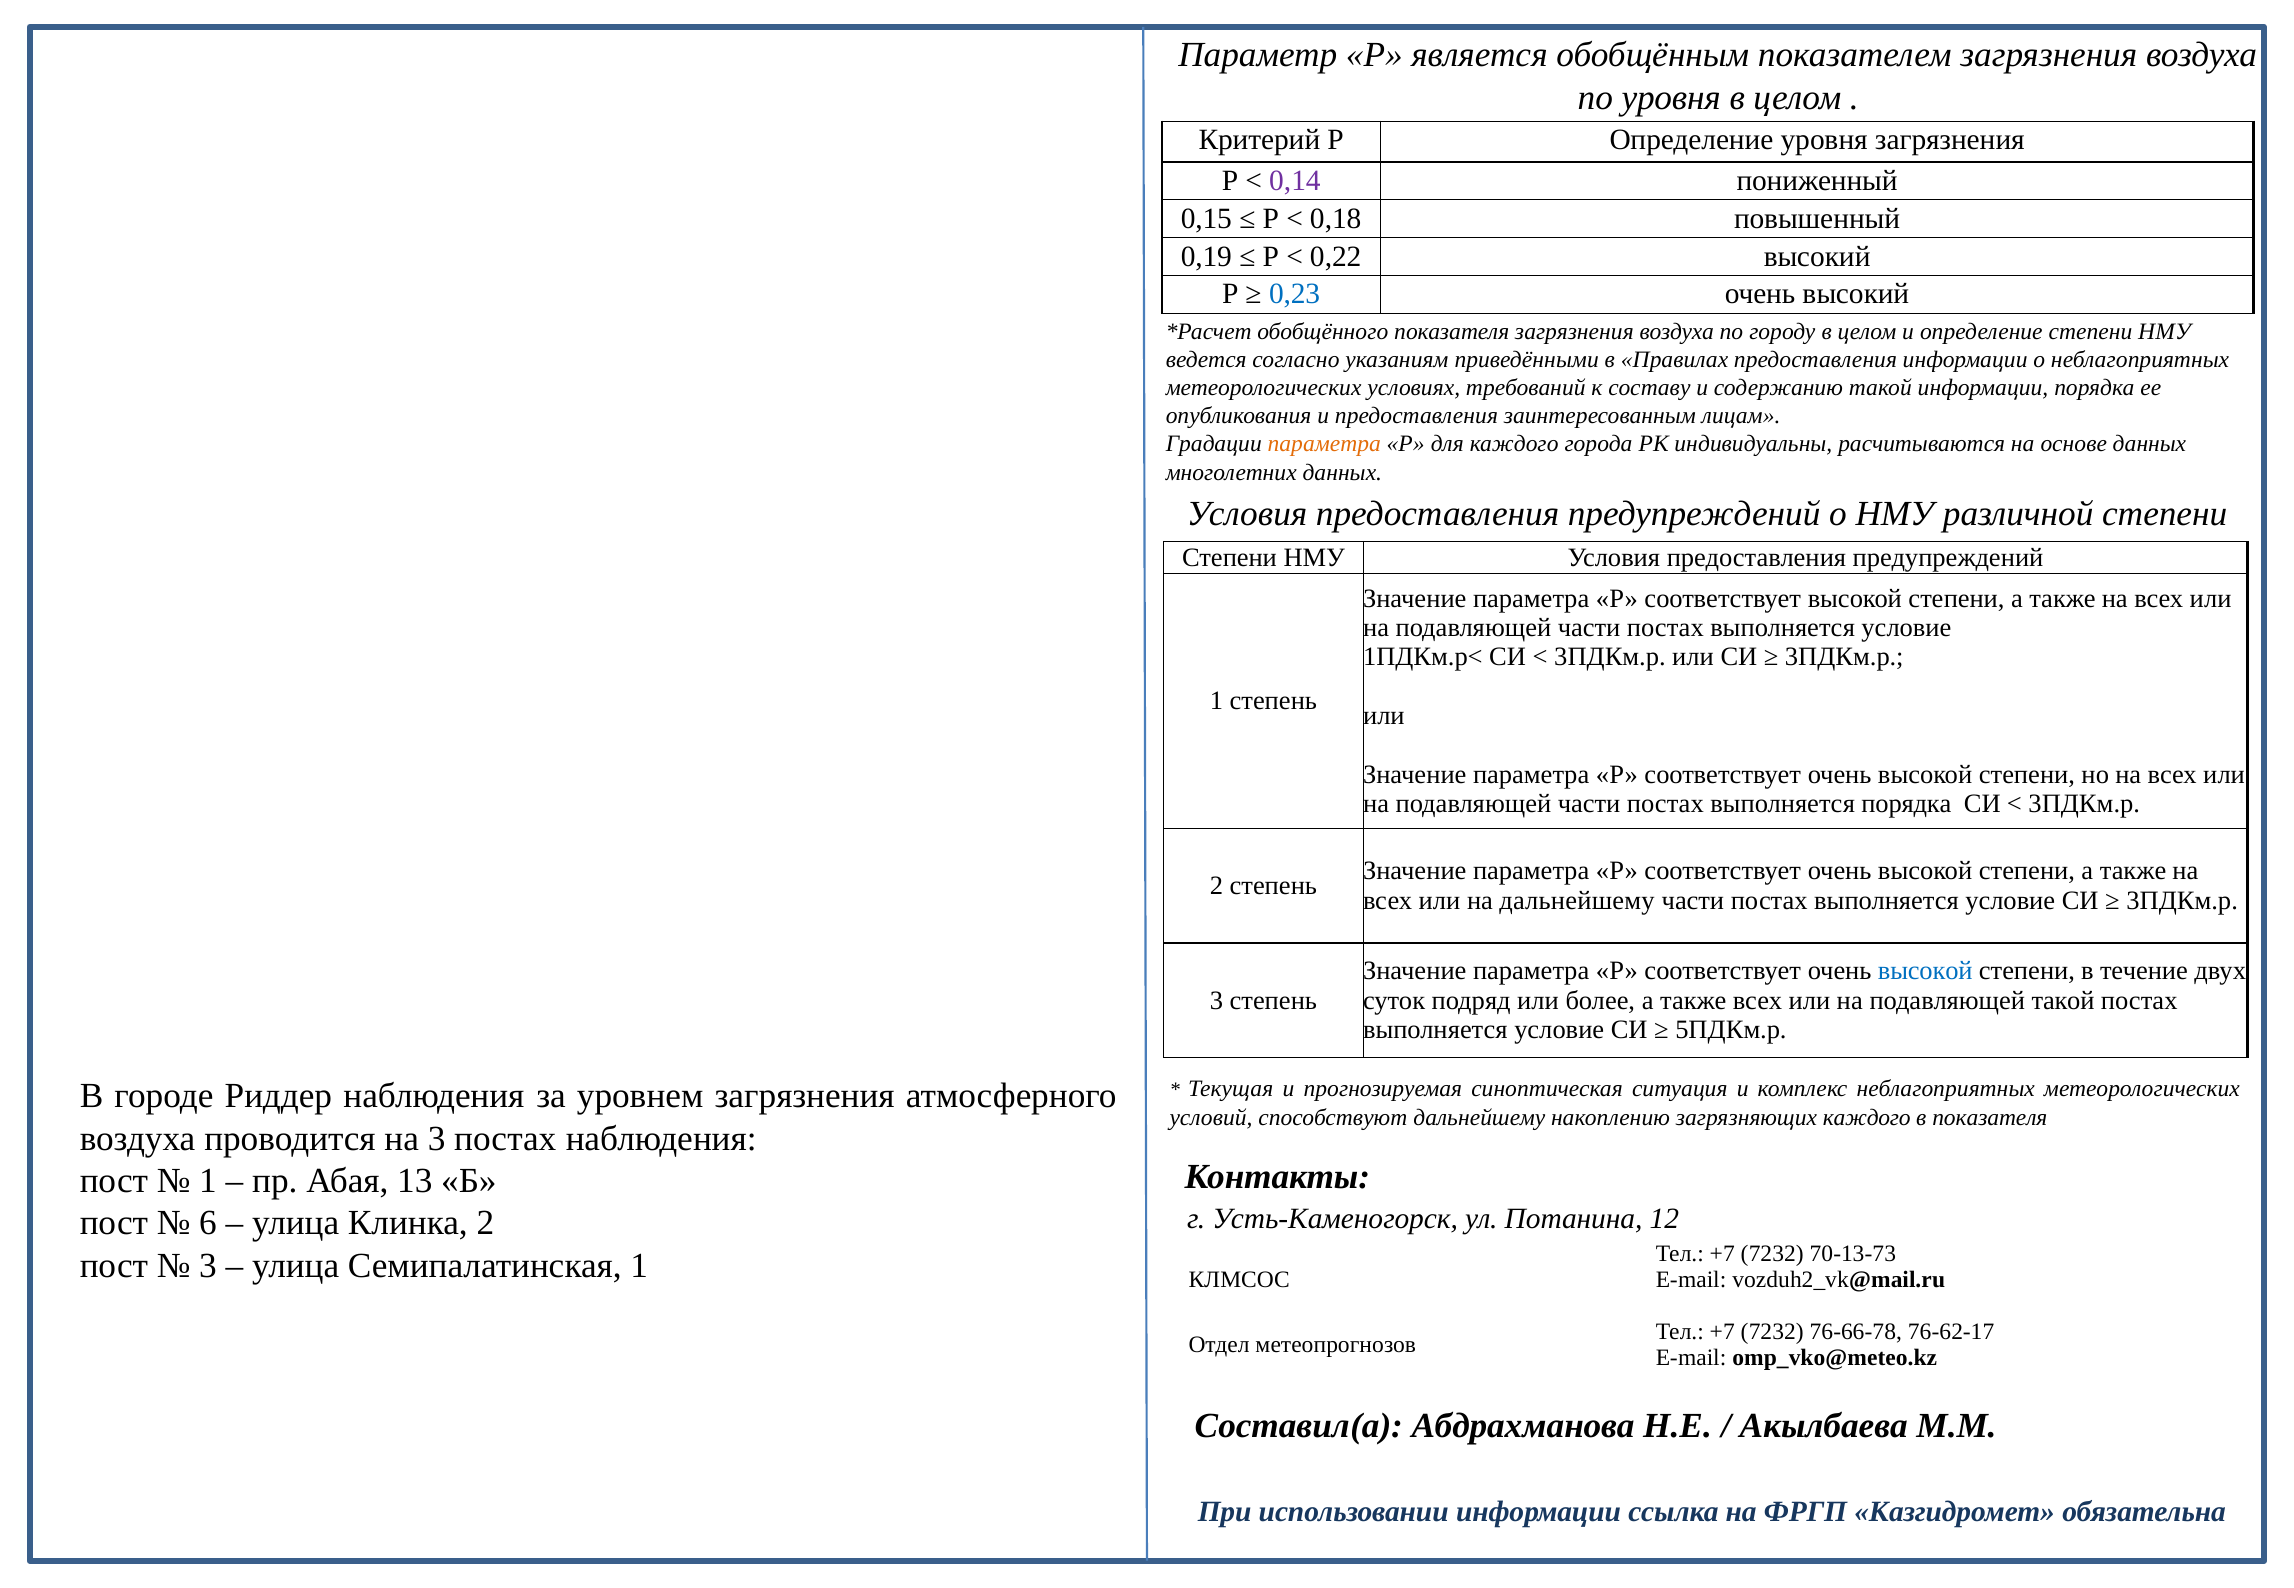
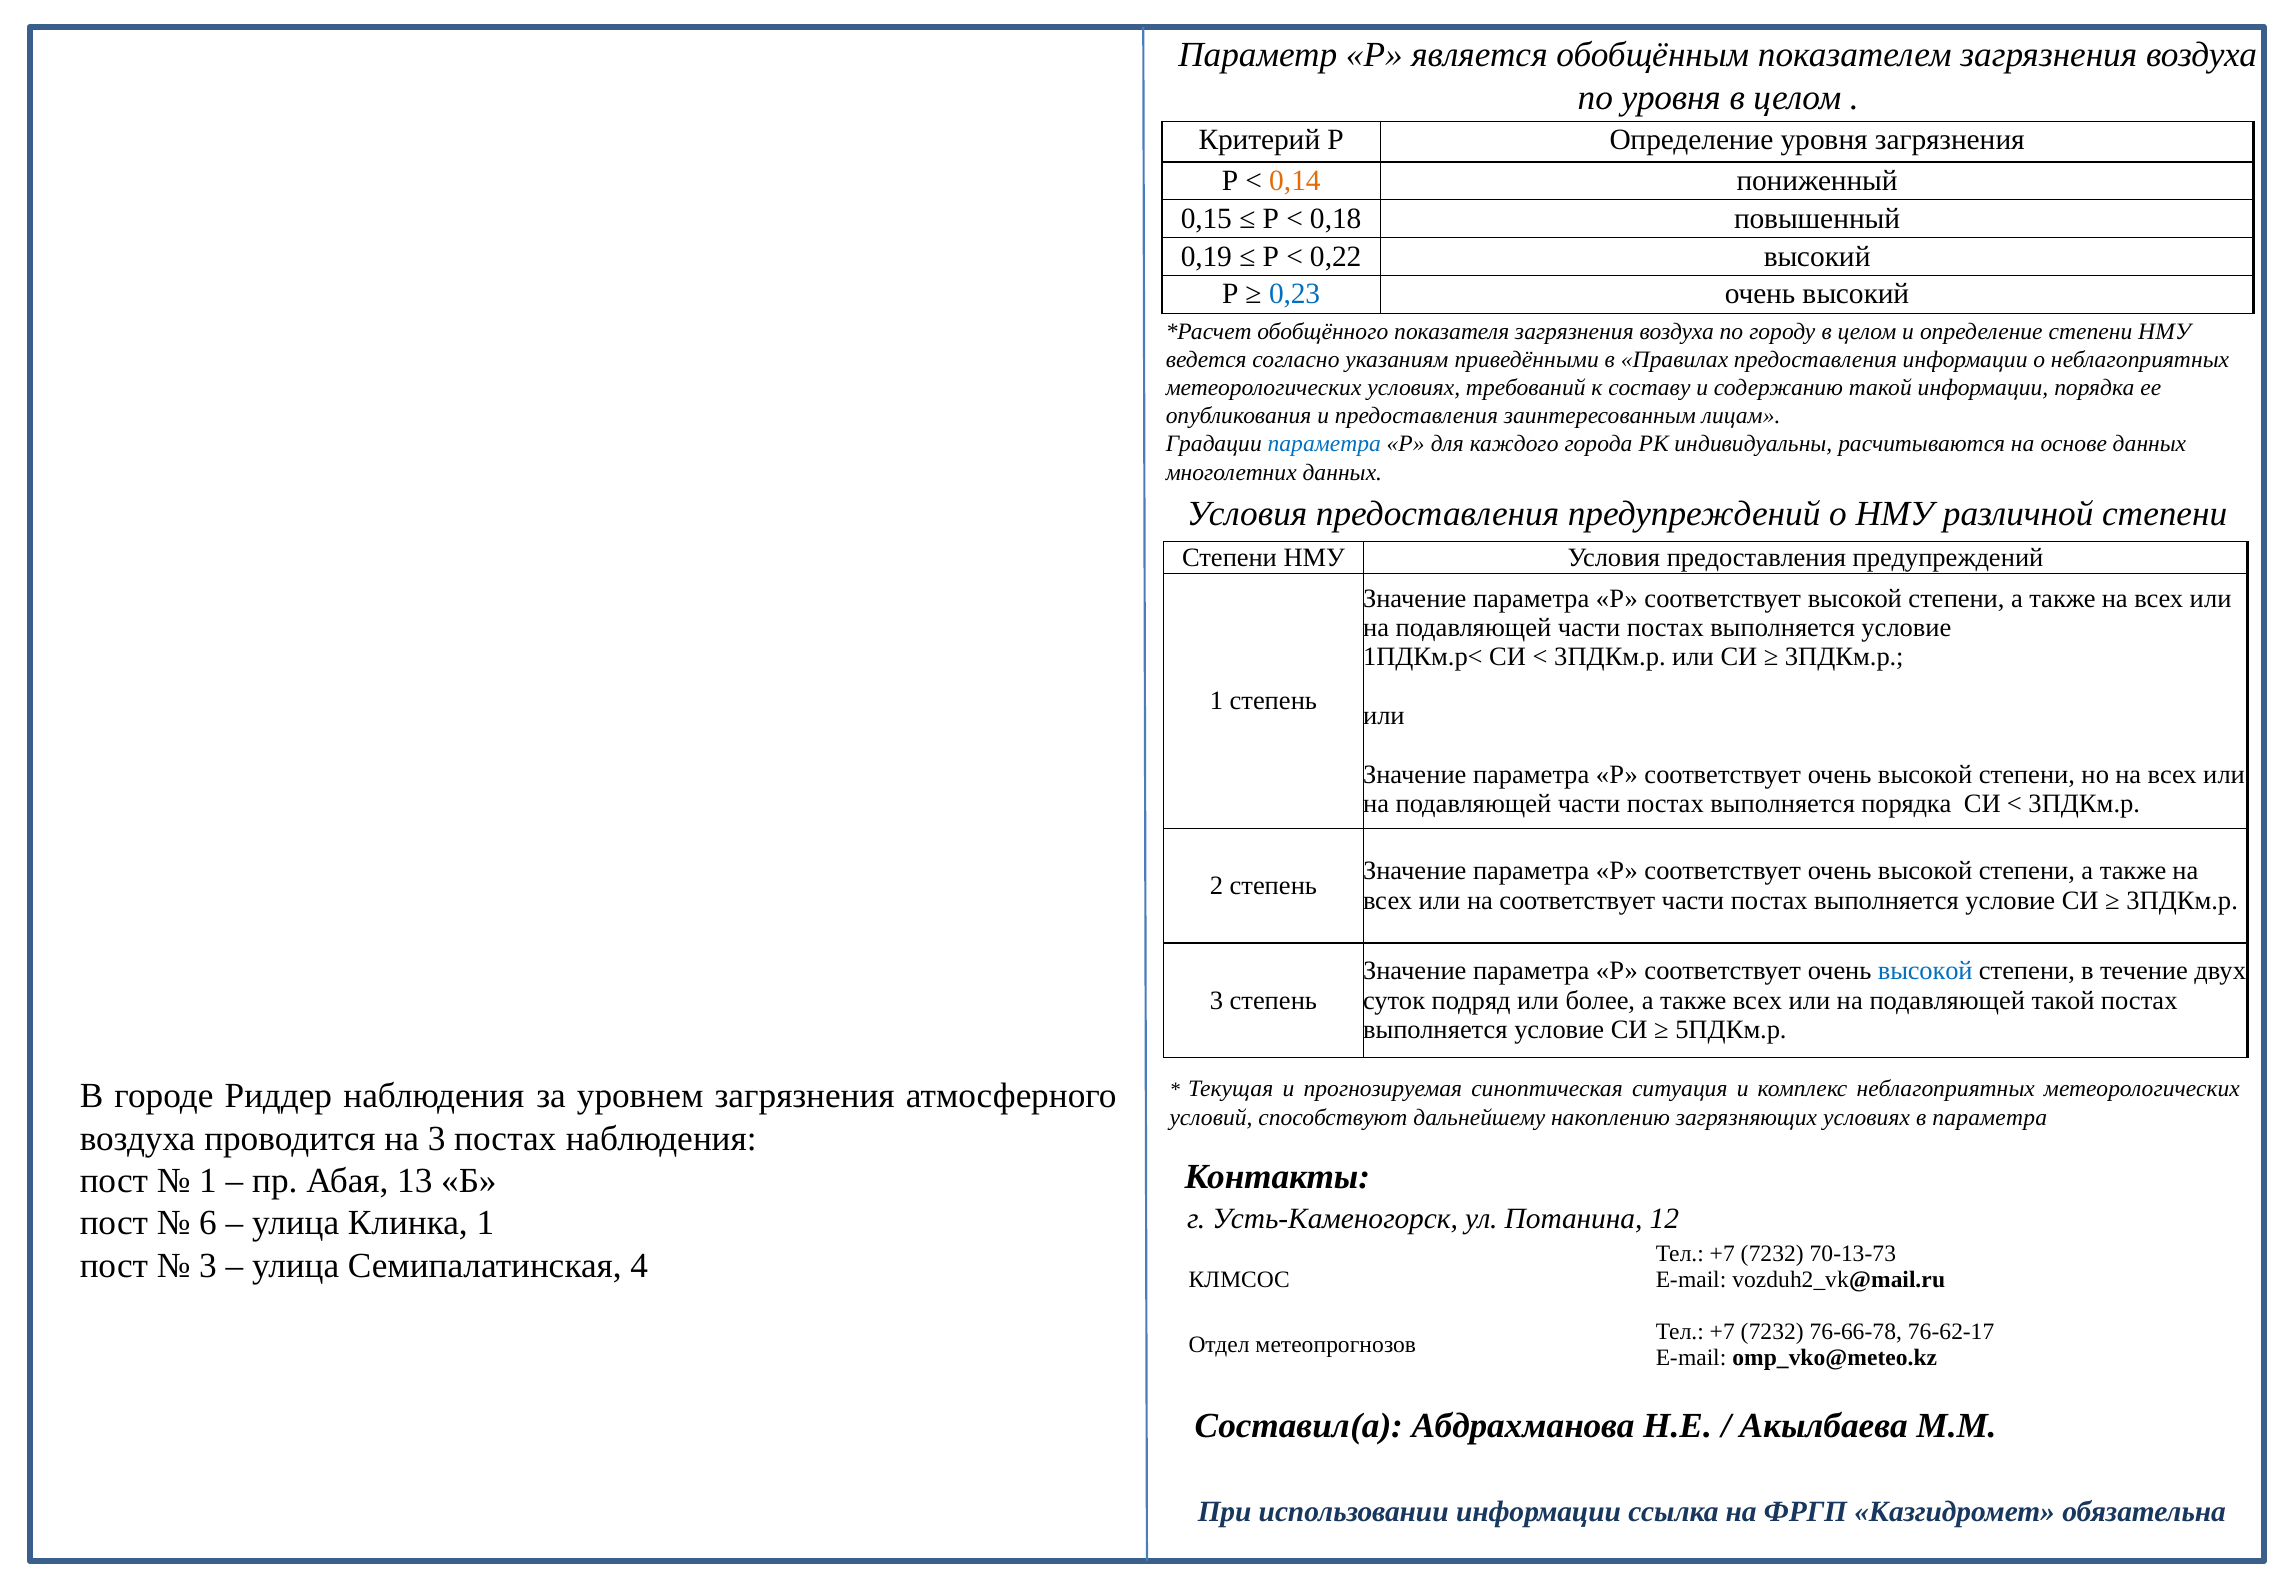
0,14 colour: purple -> orange
параметра at (1324, 444) colour: orange -> blue
на дальнейшему: дальнейшему -> соответствует
загрязняющих каждого: каждого -> условиях
в показателя: показателя -> параметра
Клинка 2: 2 -> 1
Семипалатинская 1: 1 -> 4
